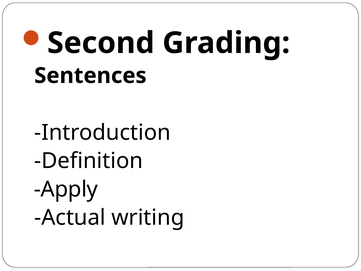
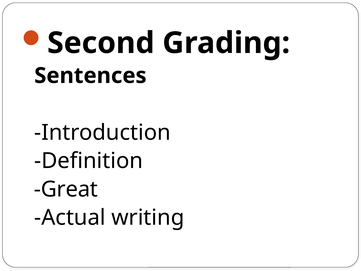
Apply: Apply -> Great
